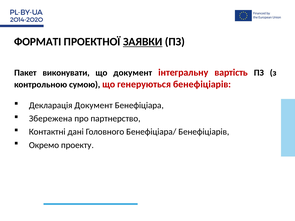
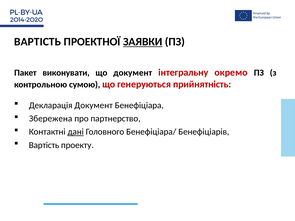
ФОРМАТІ at (38, 42): ФОРМАТІ -> ВАРТІСТЬ
вартість: вартість -> окремо
генеруються бенефіціарів: бенефіціарів -> прийнятність
дані underline: none -> present
Окремо at (44, 145): Окремо -> Вартість
